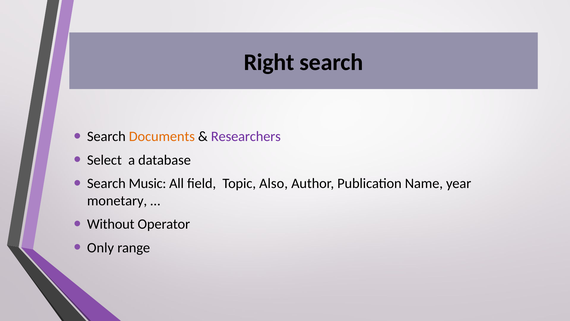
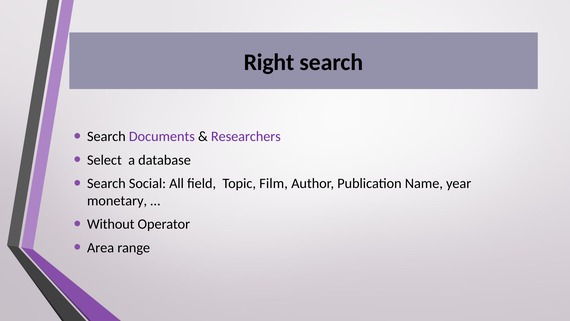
Documents colour: orange -> purple
Music: Music -> Social
Also: Also -> Film
Only: Only -> Area
